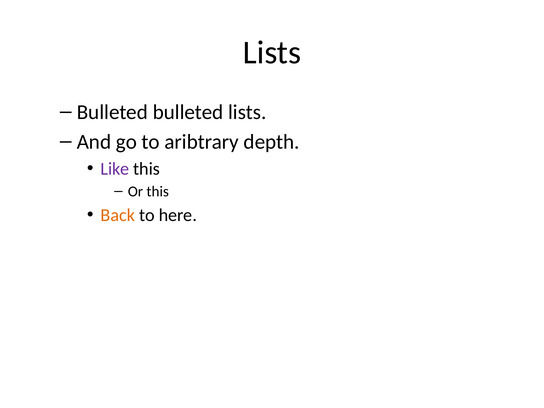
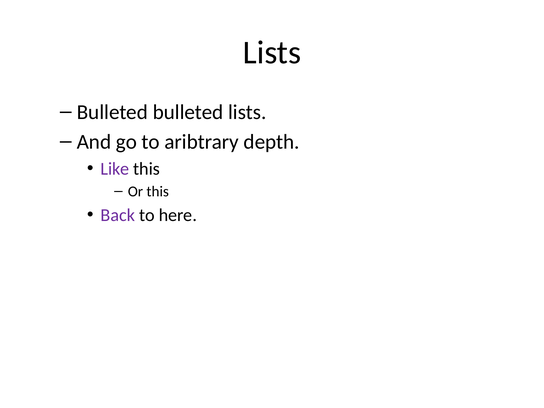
Back colour: orange -> purple
